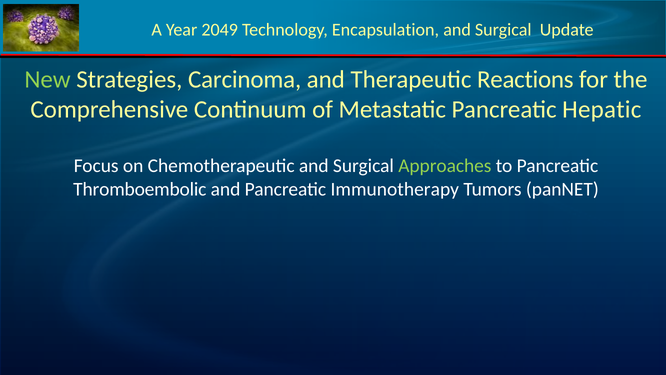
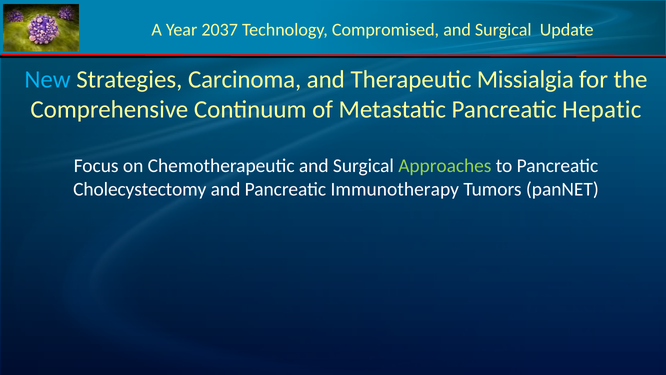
2049: 2049 -> 2037
Encapsulation: Encapsulation -> Compromised
New colour: light green -> light blue
Reactions: Reactions -> Missialgia
Thromboembolic: Thromboembolic -> Cholecystectomy
